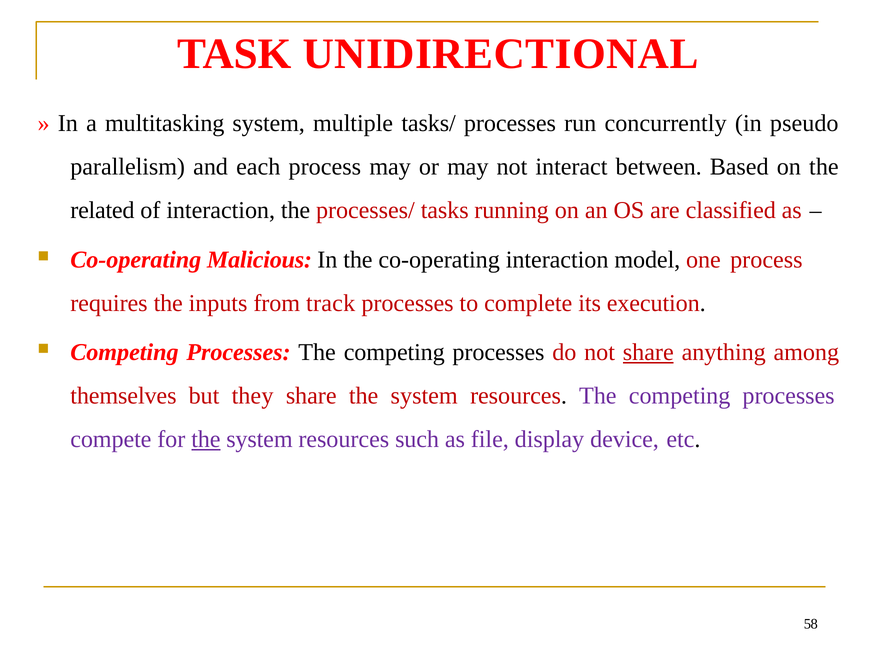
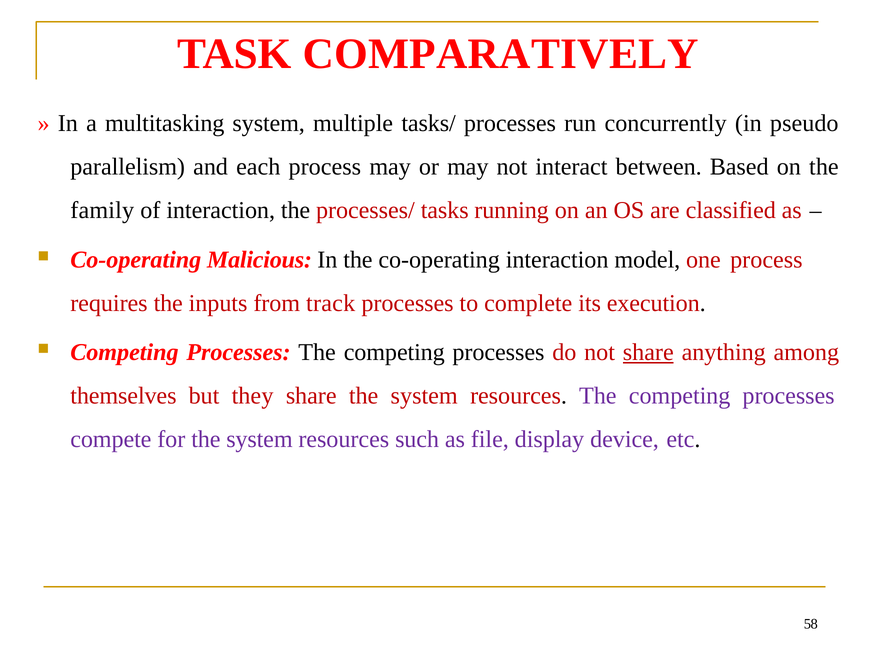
UNIDIRECTIONAL: UNIDIRECTIONAL -> COMPARATIVELY
related: related -> family
the at (206, 439) underline: present -> none
